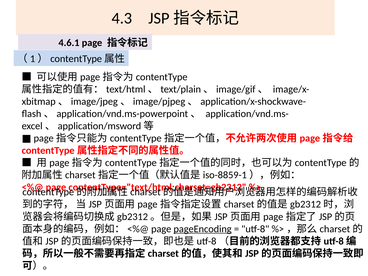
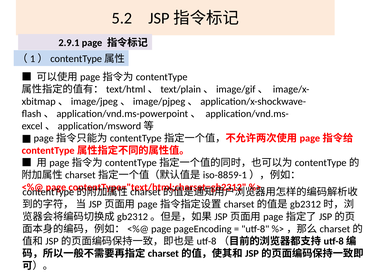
4.3: 4.3 -> 5.2
4.6.1: 4.6.1 -> 2.9.1
pageEncoding underline: present -> none
